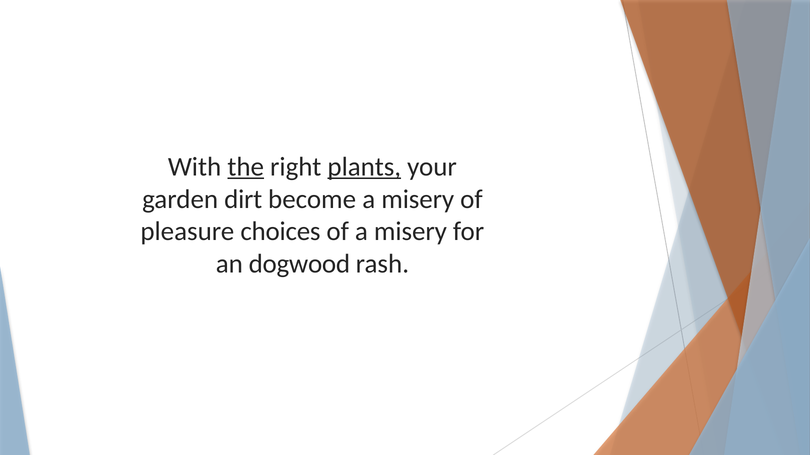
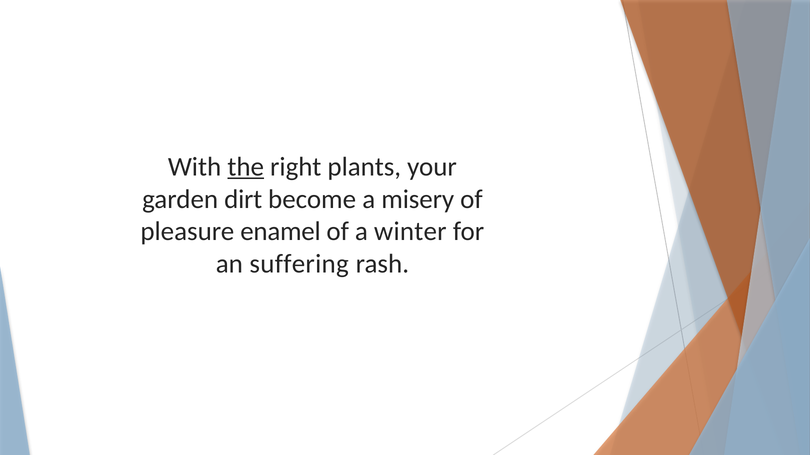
plants underline: present -> none
choices: choices -> enamel
of a misery: misery -> winter
dogwood: dogwood -> suffering
